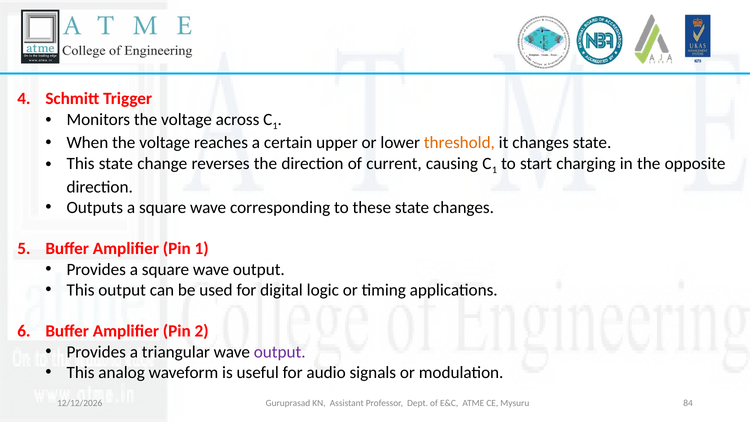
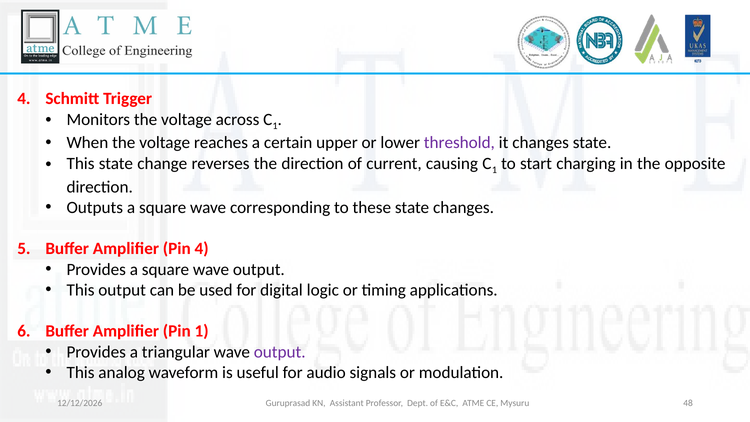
threshold colour: orange -> purple
Pin 1: 1 -> 4
Pin 2: 2 -> 1
84: 84 -> 48
